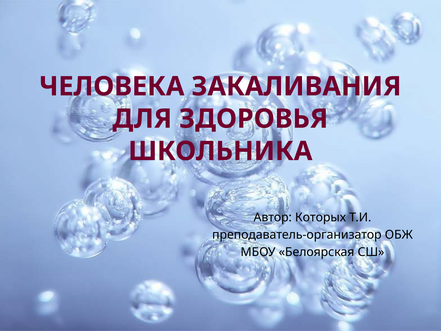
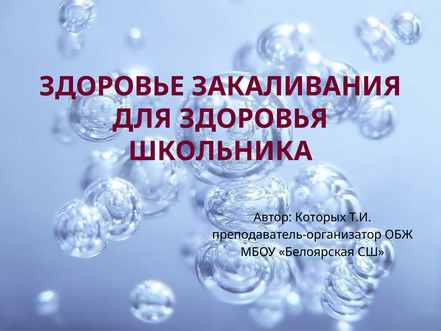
ЧЕЛОВЕКА: ЧЕЛОВЕКА -> ЗДОРОВЬЕ
